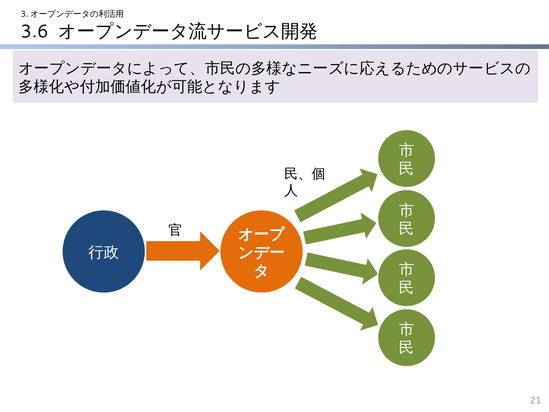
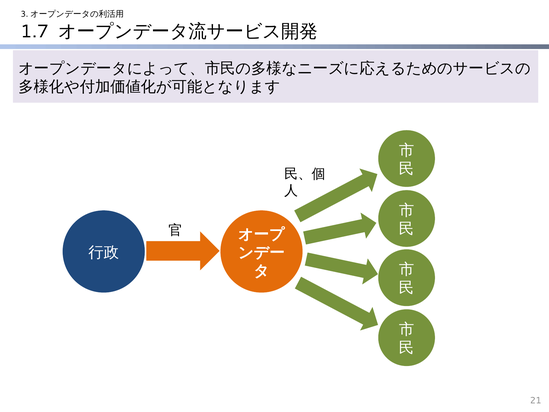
3.6: 3.6 -> 1.7
